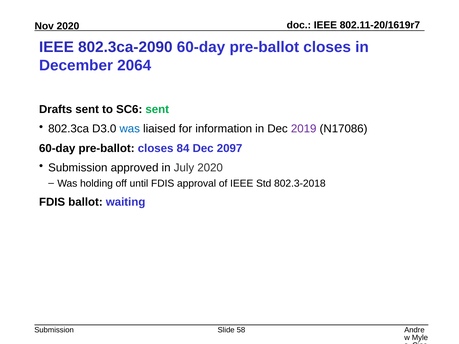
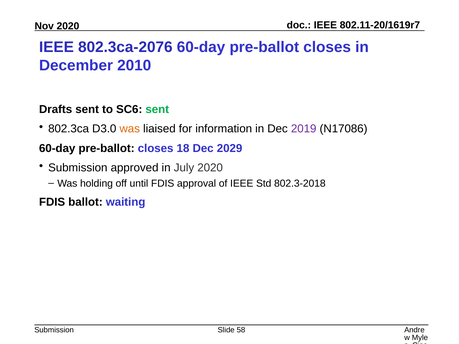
802.3ca-2090: 802.3ca-2090 -> 802.3ca-2076
2064: 2064 -> 2010
was at (130, 129) colour: blue -> orange
84: 84 -> 18
2097: 2097 -> 2029
